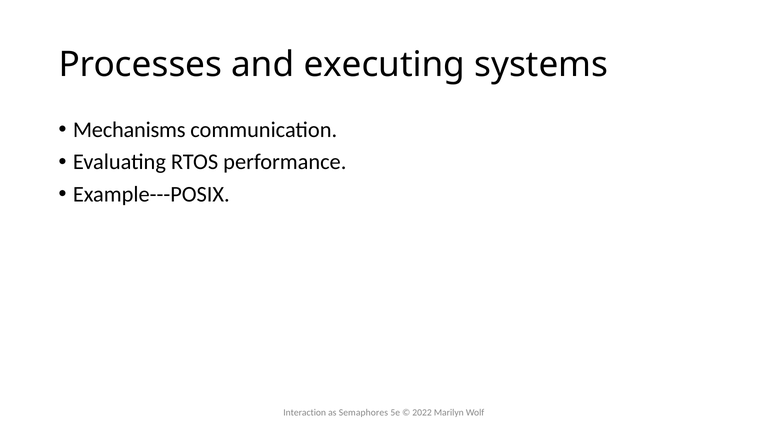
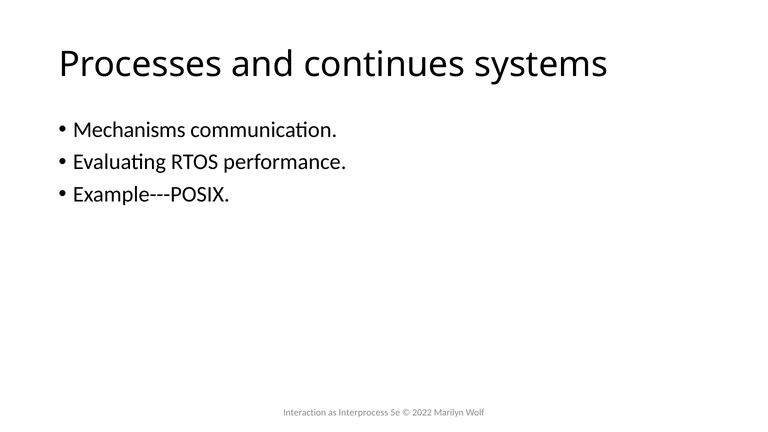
executing: executing -> continues
Semaphores: Semaphores -> Interprocess
